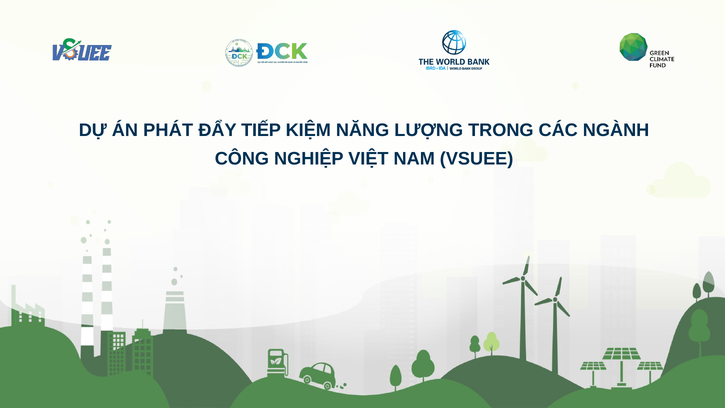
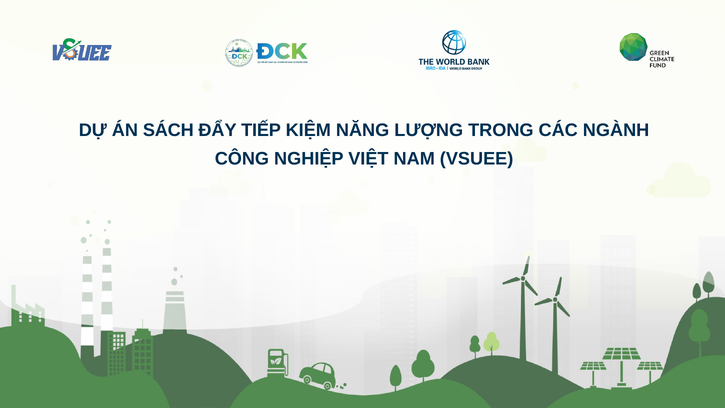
PHÁT: PHÁT -> SÁCH
